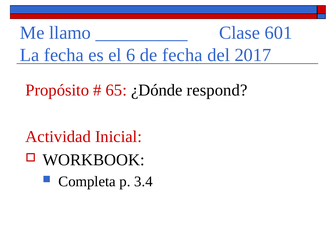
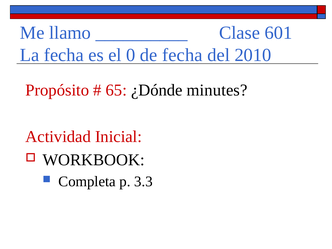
6: 6 -> 0
2017: 2017 -> 2010
respond: respond -> minutes
3.4: 3.4 -> 3.3
